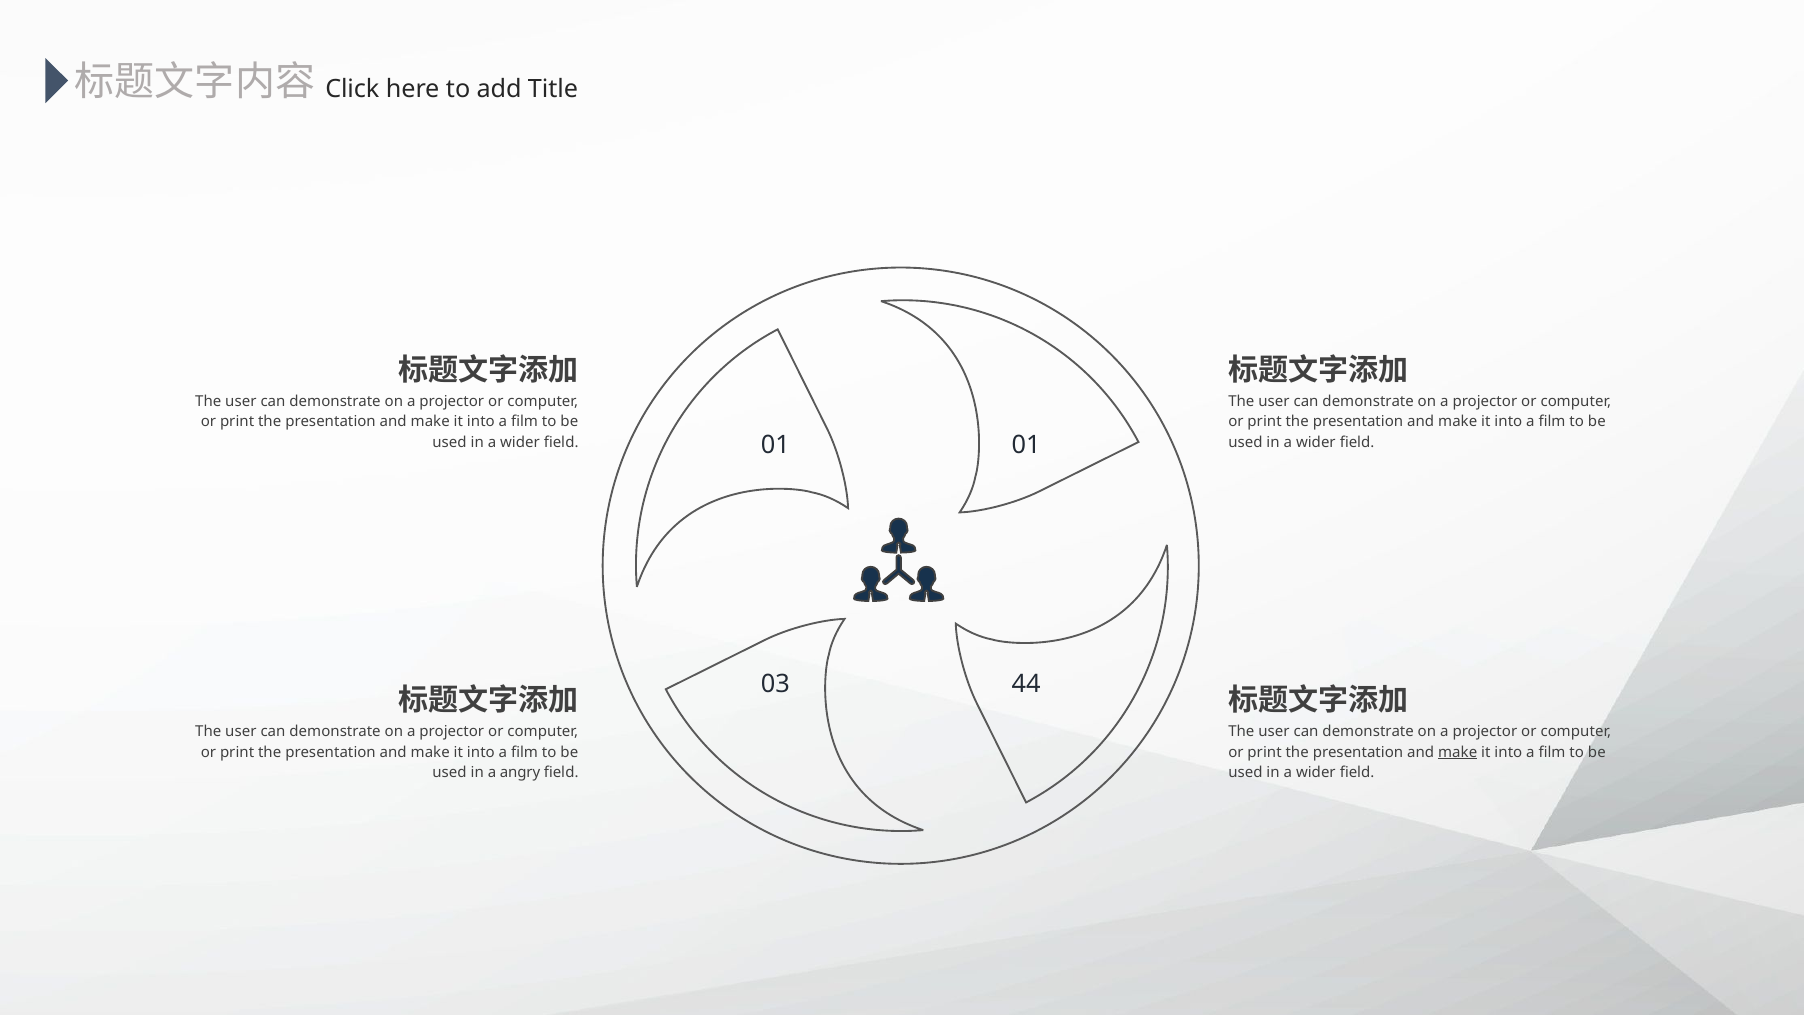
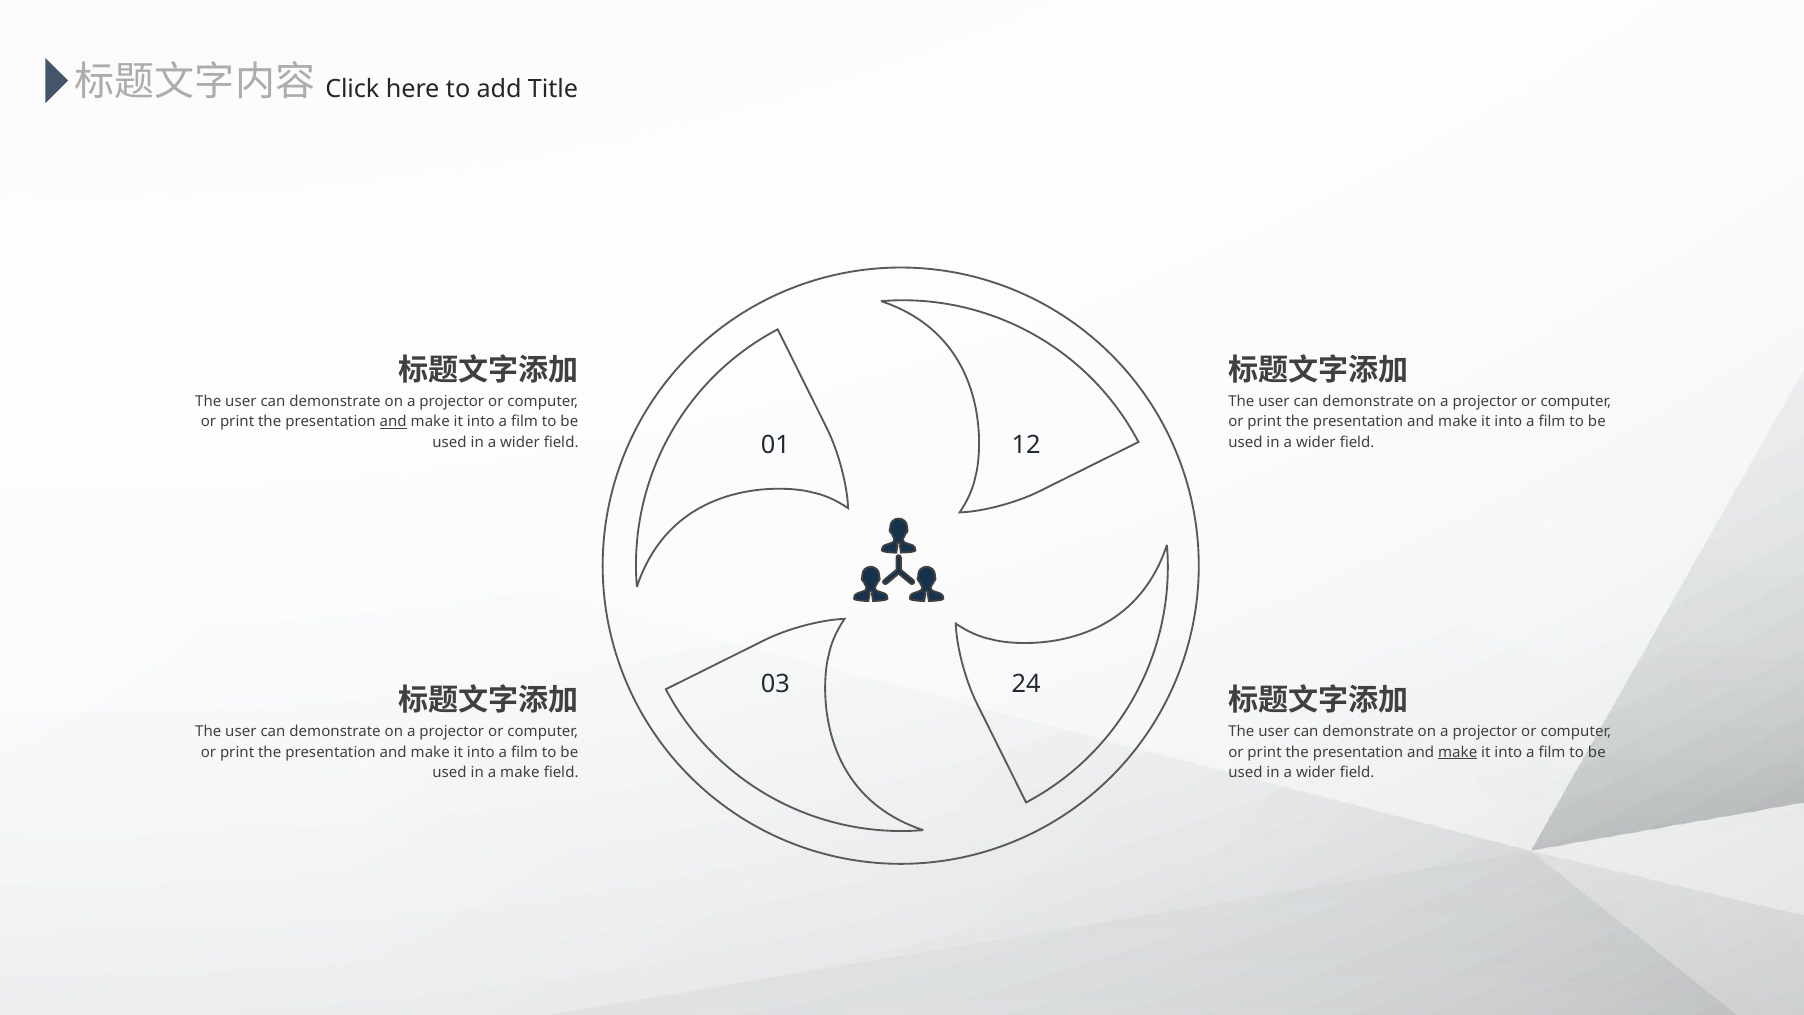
and at (393, 422) underline: none -> present
01 01: 01 -> 12
44: 44 -> 24
a angry: angry -> make
